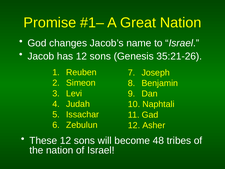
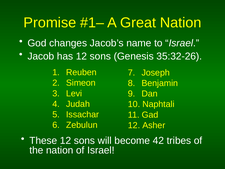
35:21-26: 35:21-26 -> 35:32-26
48: 48 -> 42
